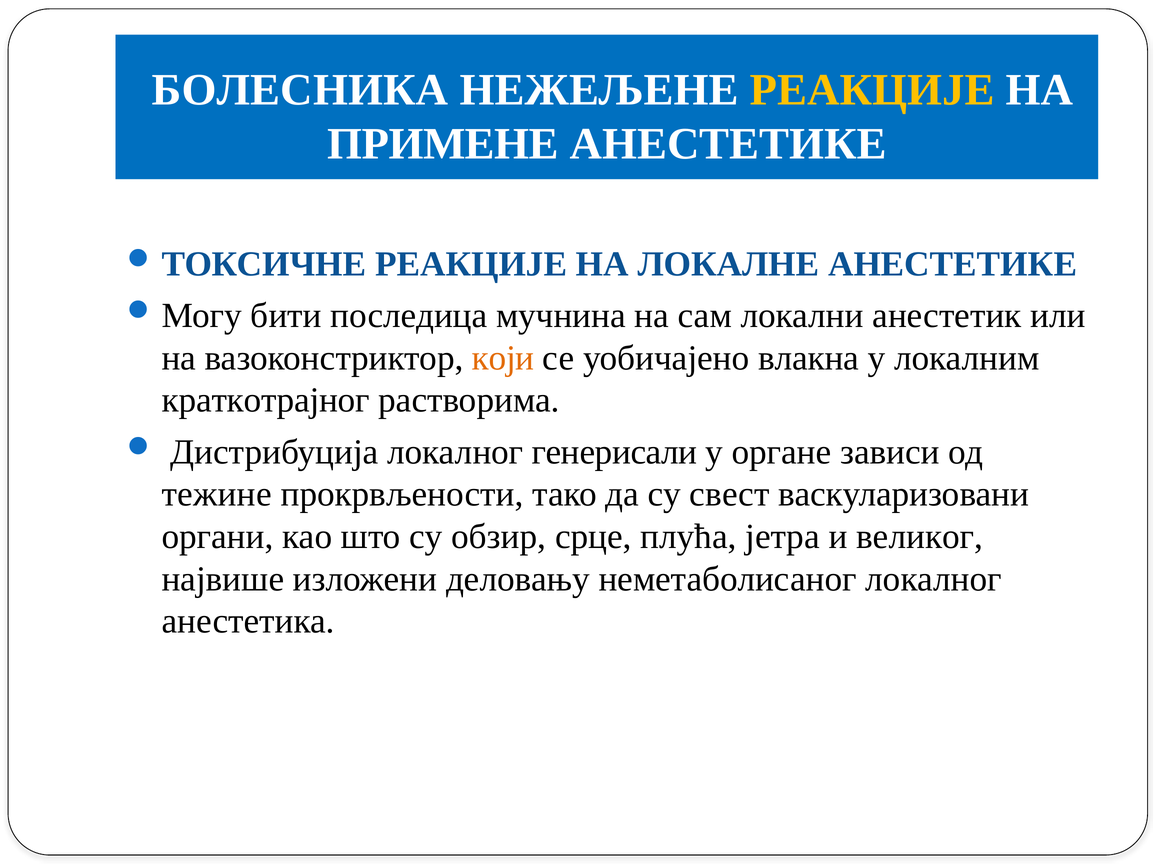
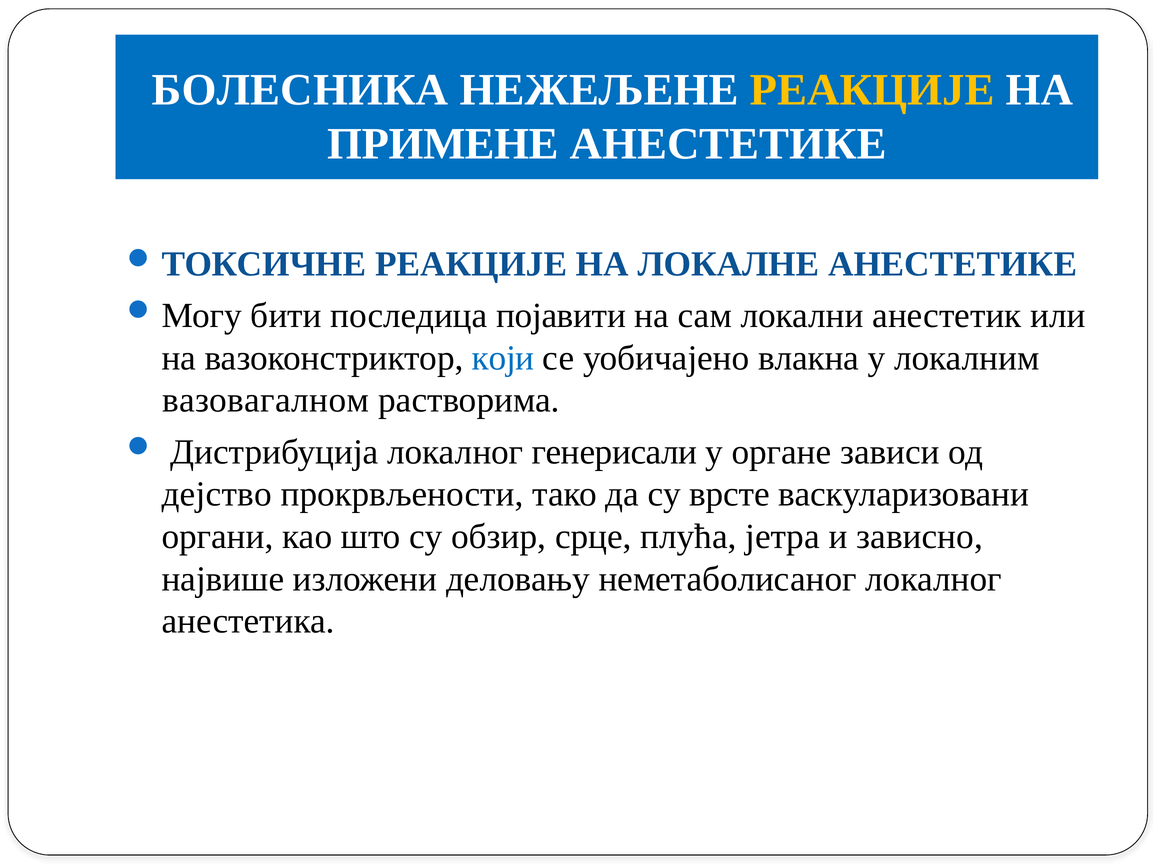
мучнина: мучнина -> појавити
који colour: orange -> blue
краткотрајног: краткотрајног -> вазовагалном
тежине: тежине -> дејство
свест: свест -> врсте
великог: великог -> зависно
